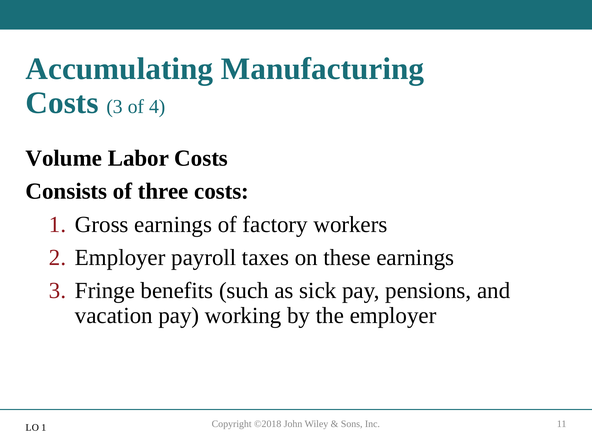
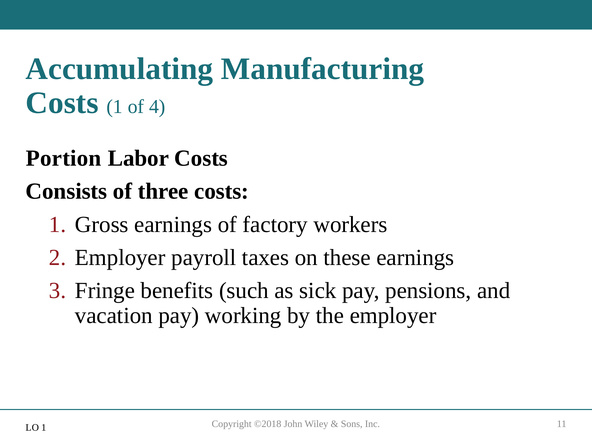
3 at (115, 107): 3 -> 1
Volume: Volume -> Portion
